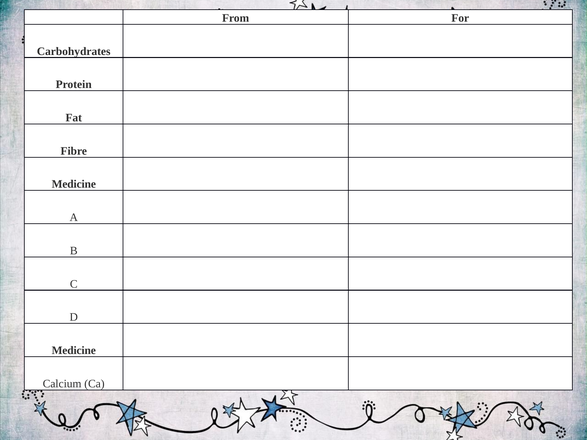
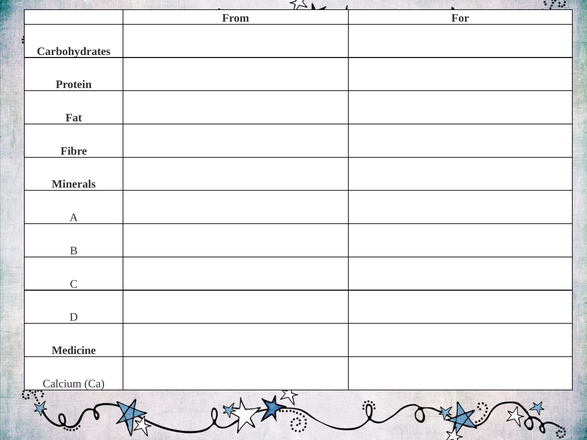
Medicine at (74, 184): Medicine -> Minerals
